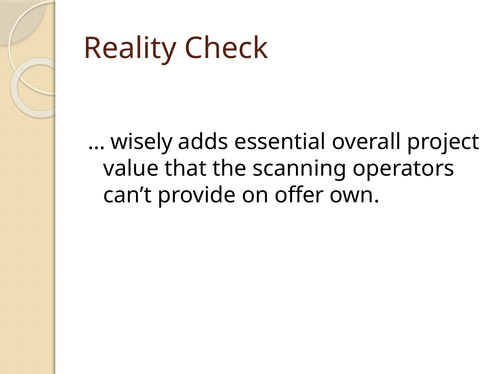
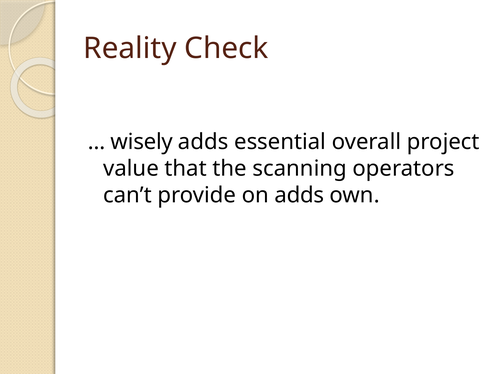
on offer: offer -> adds
